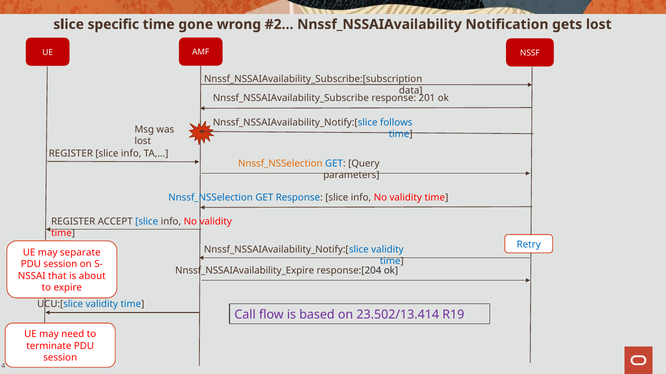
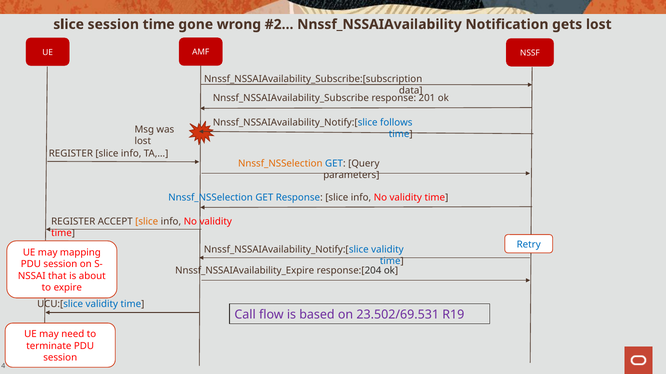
slice specific: specific -> session
slice at (147, 222) colour: blue -> orange
separate: separate -> mapping
23.502/13.414: 23.502/13.414 -> 23.502/69.531
